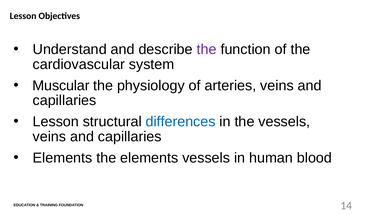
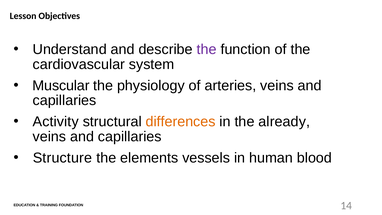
Lesson at (56, 122): Lesson -> Activity
differences colour: blue -> orange
the vessels: vessels -> already
Elements at (63, 158): Elements -> Structure
